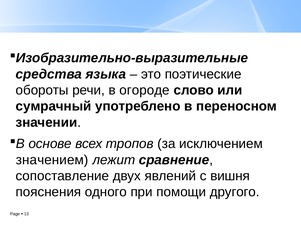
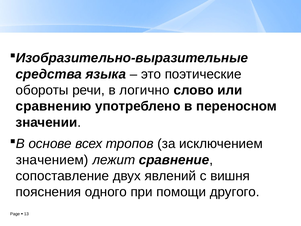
огороде: огороде -> логично
сумрачный: сумрачный -> сравнению
